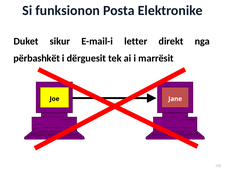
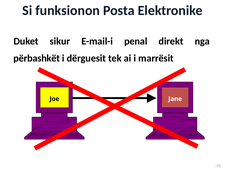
letter: letter -> penal
